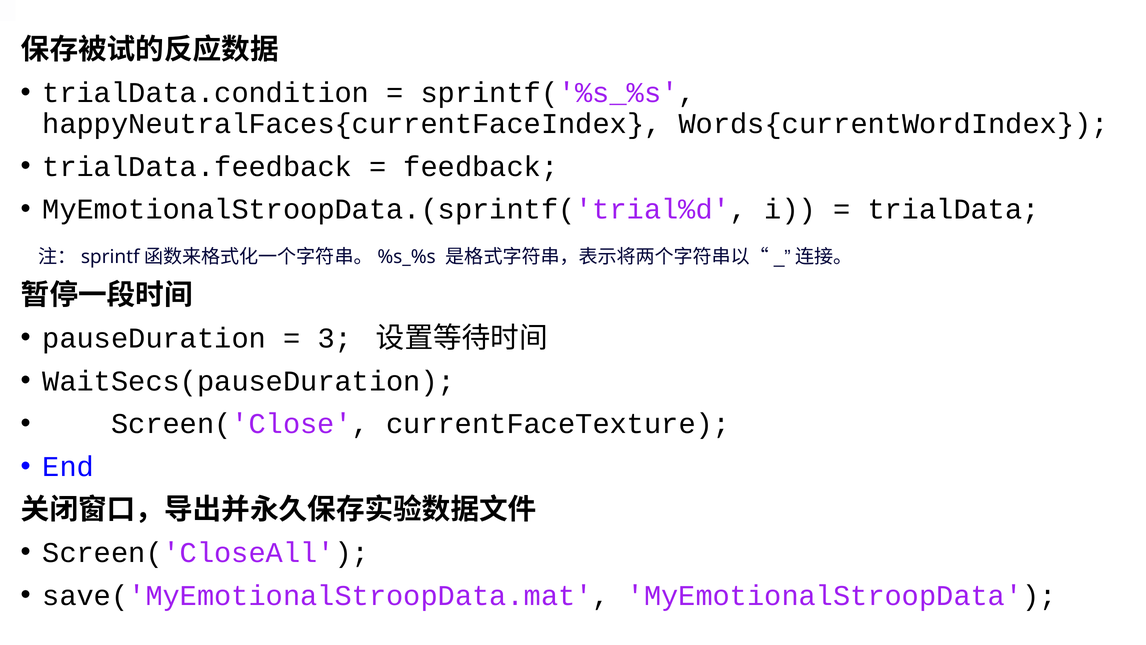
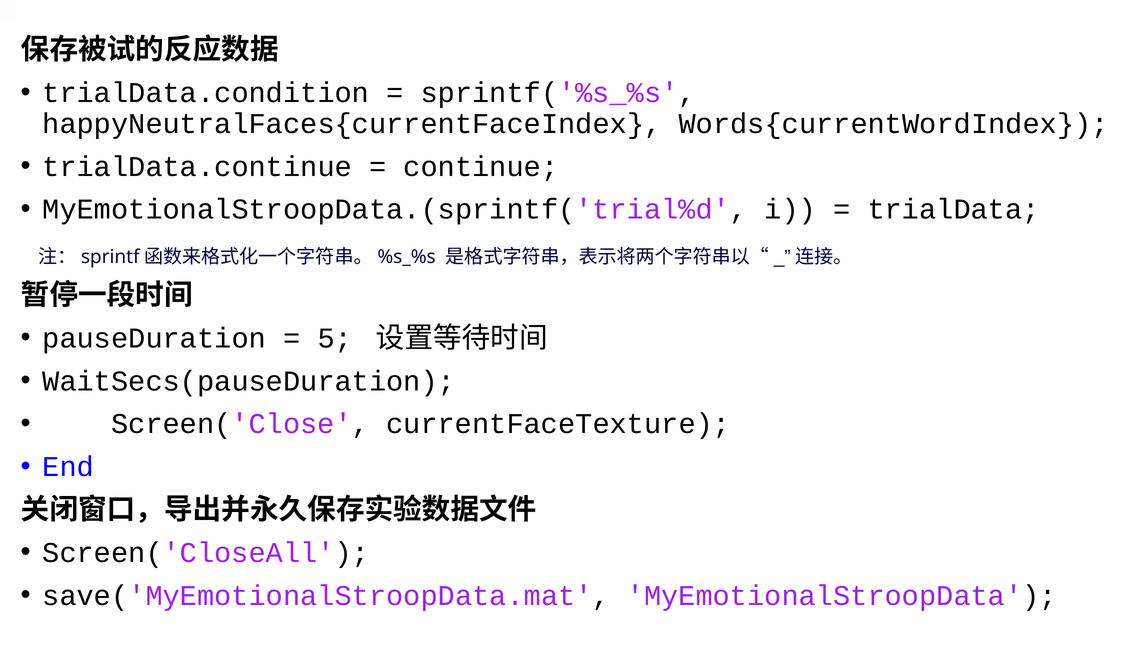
trialData.feedback: trialData.feedback -> trialData.continue
feedback: feedback -> continue
3: 3 -> 5
